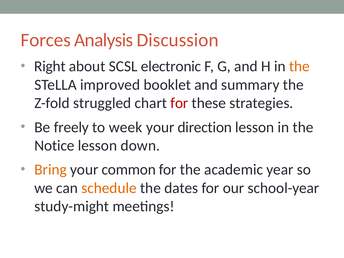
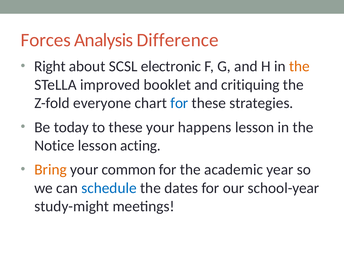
Discussion: Discussion -> Difference
summary: summary -> critiquing
struggled: struggled -> everyone
for at (179, 103) colour: red -> blue
freely: freely -> today
to week: week -> these
direction: direction -> happens
down: down -> acting
schedule colour: orange -> blue
